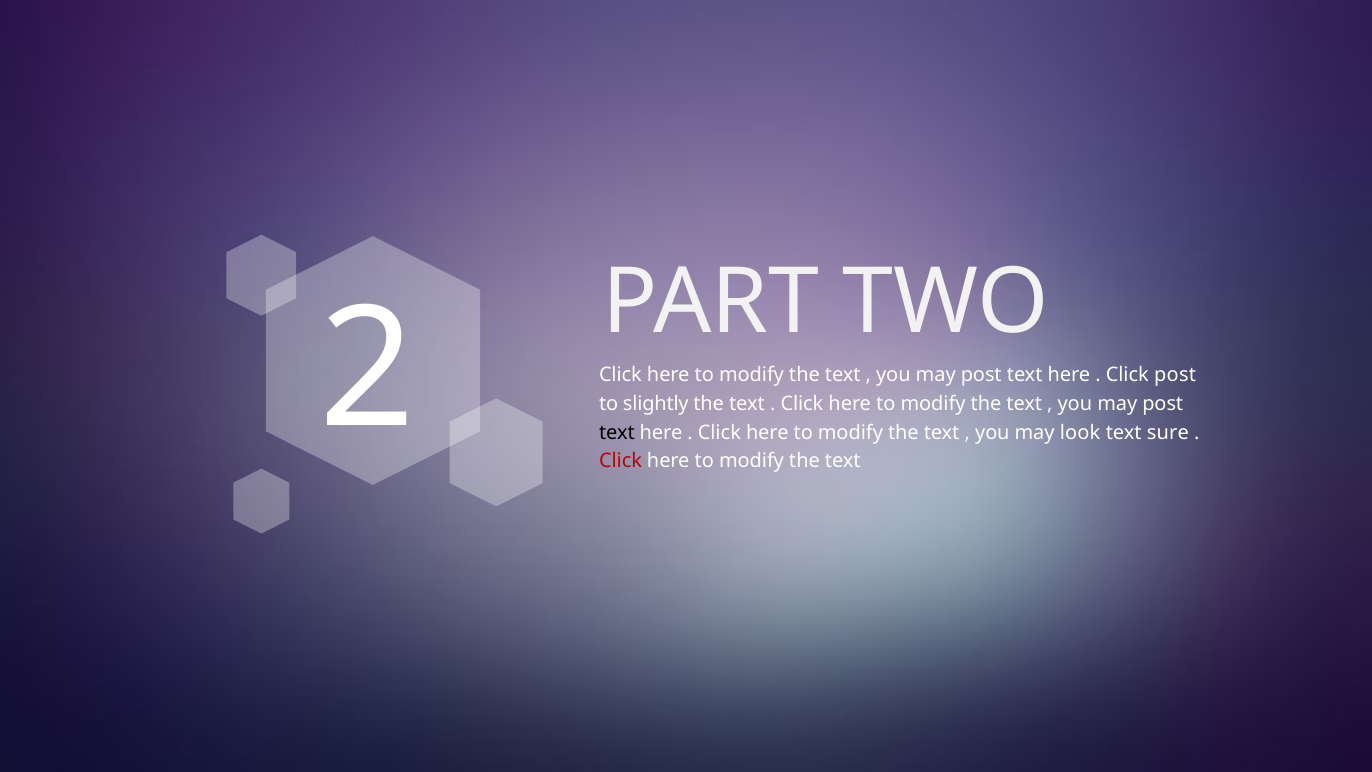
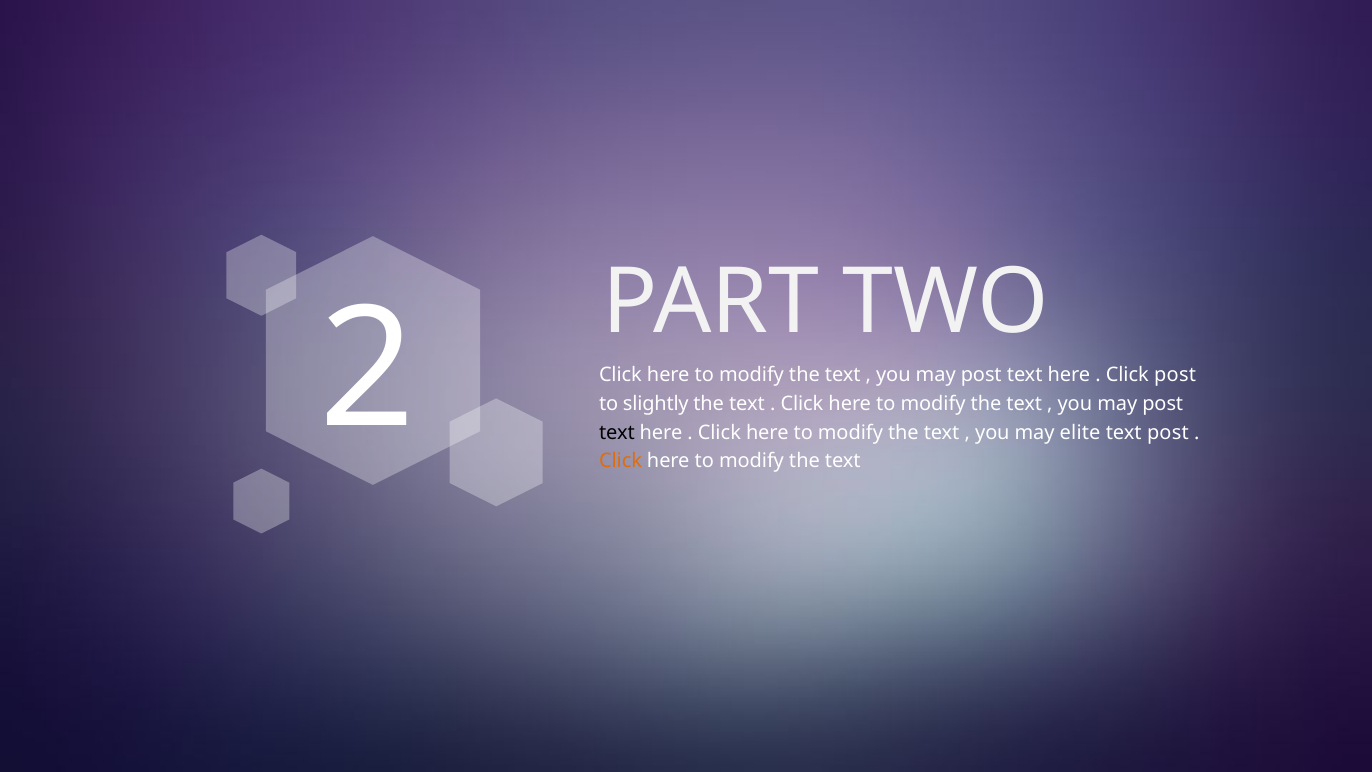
look: look -> elite
text sure: sure -> post
Click at (620, 461) colour: red -> orange
